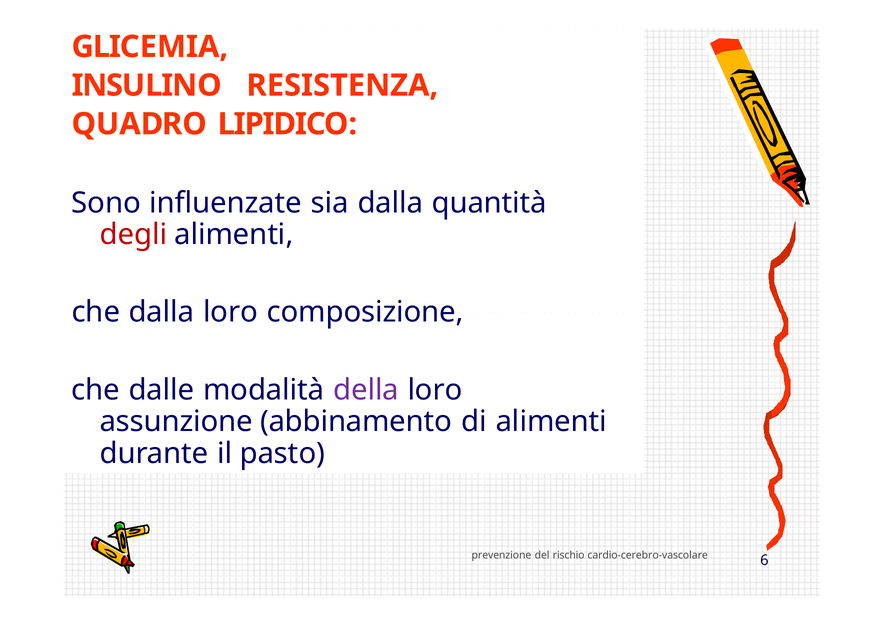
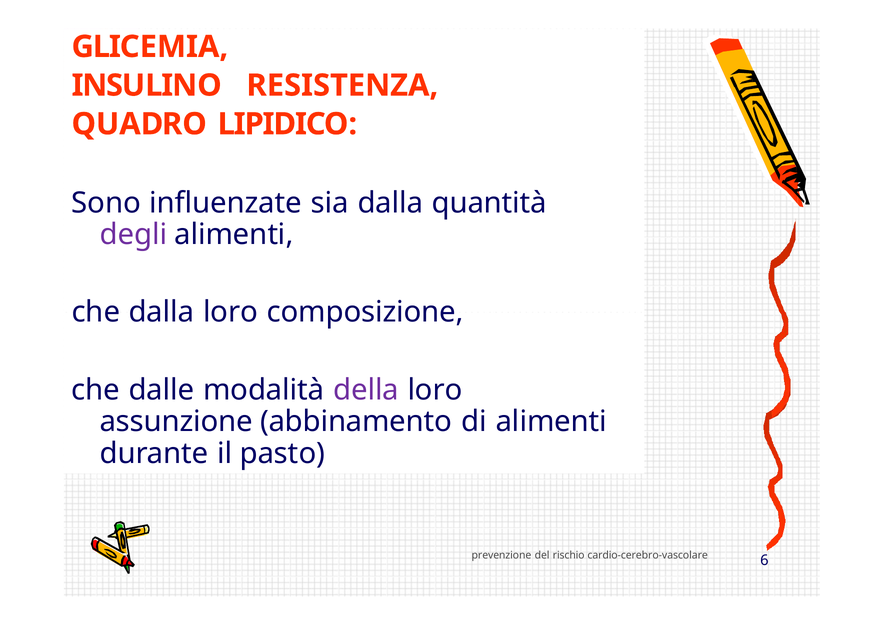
degli colour: red -> purple
